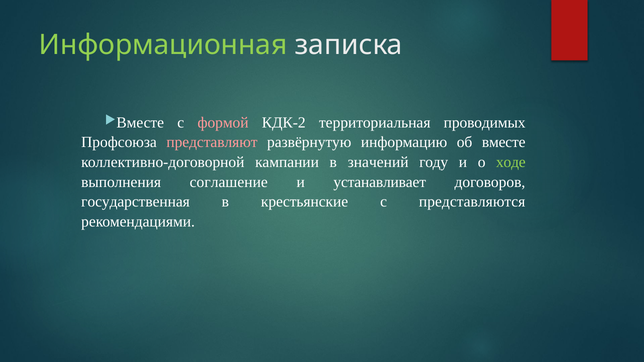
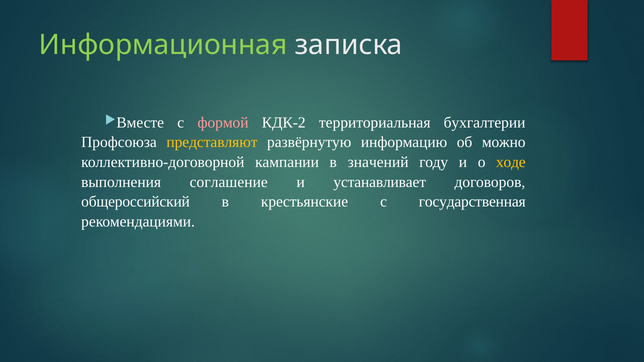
проводимых: проводимых -> бухгалтерии
представляют colour: pink -> yellow
вместе: вместе -> можно
ходе colour: light green -> yellow
государственная: государственная -> общероссийский
представляются: представляются -> государственная
